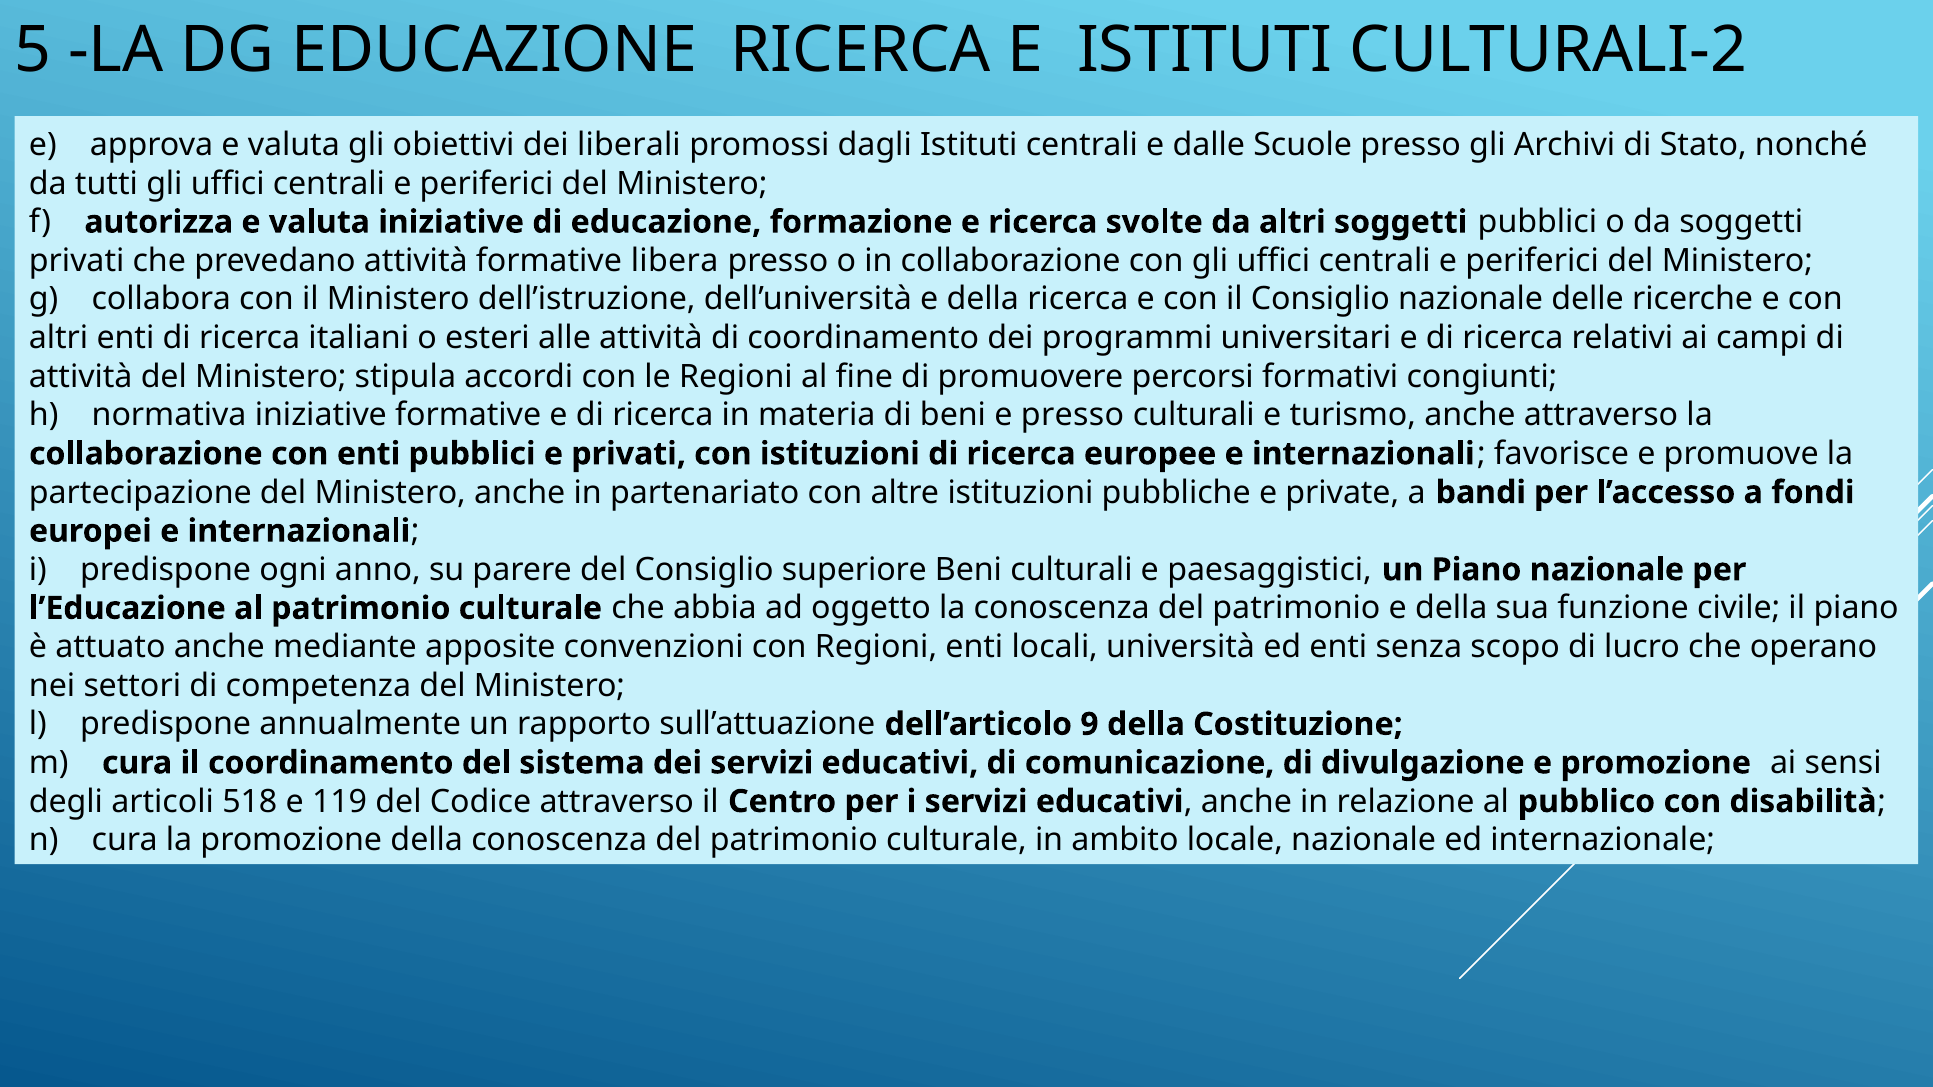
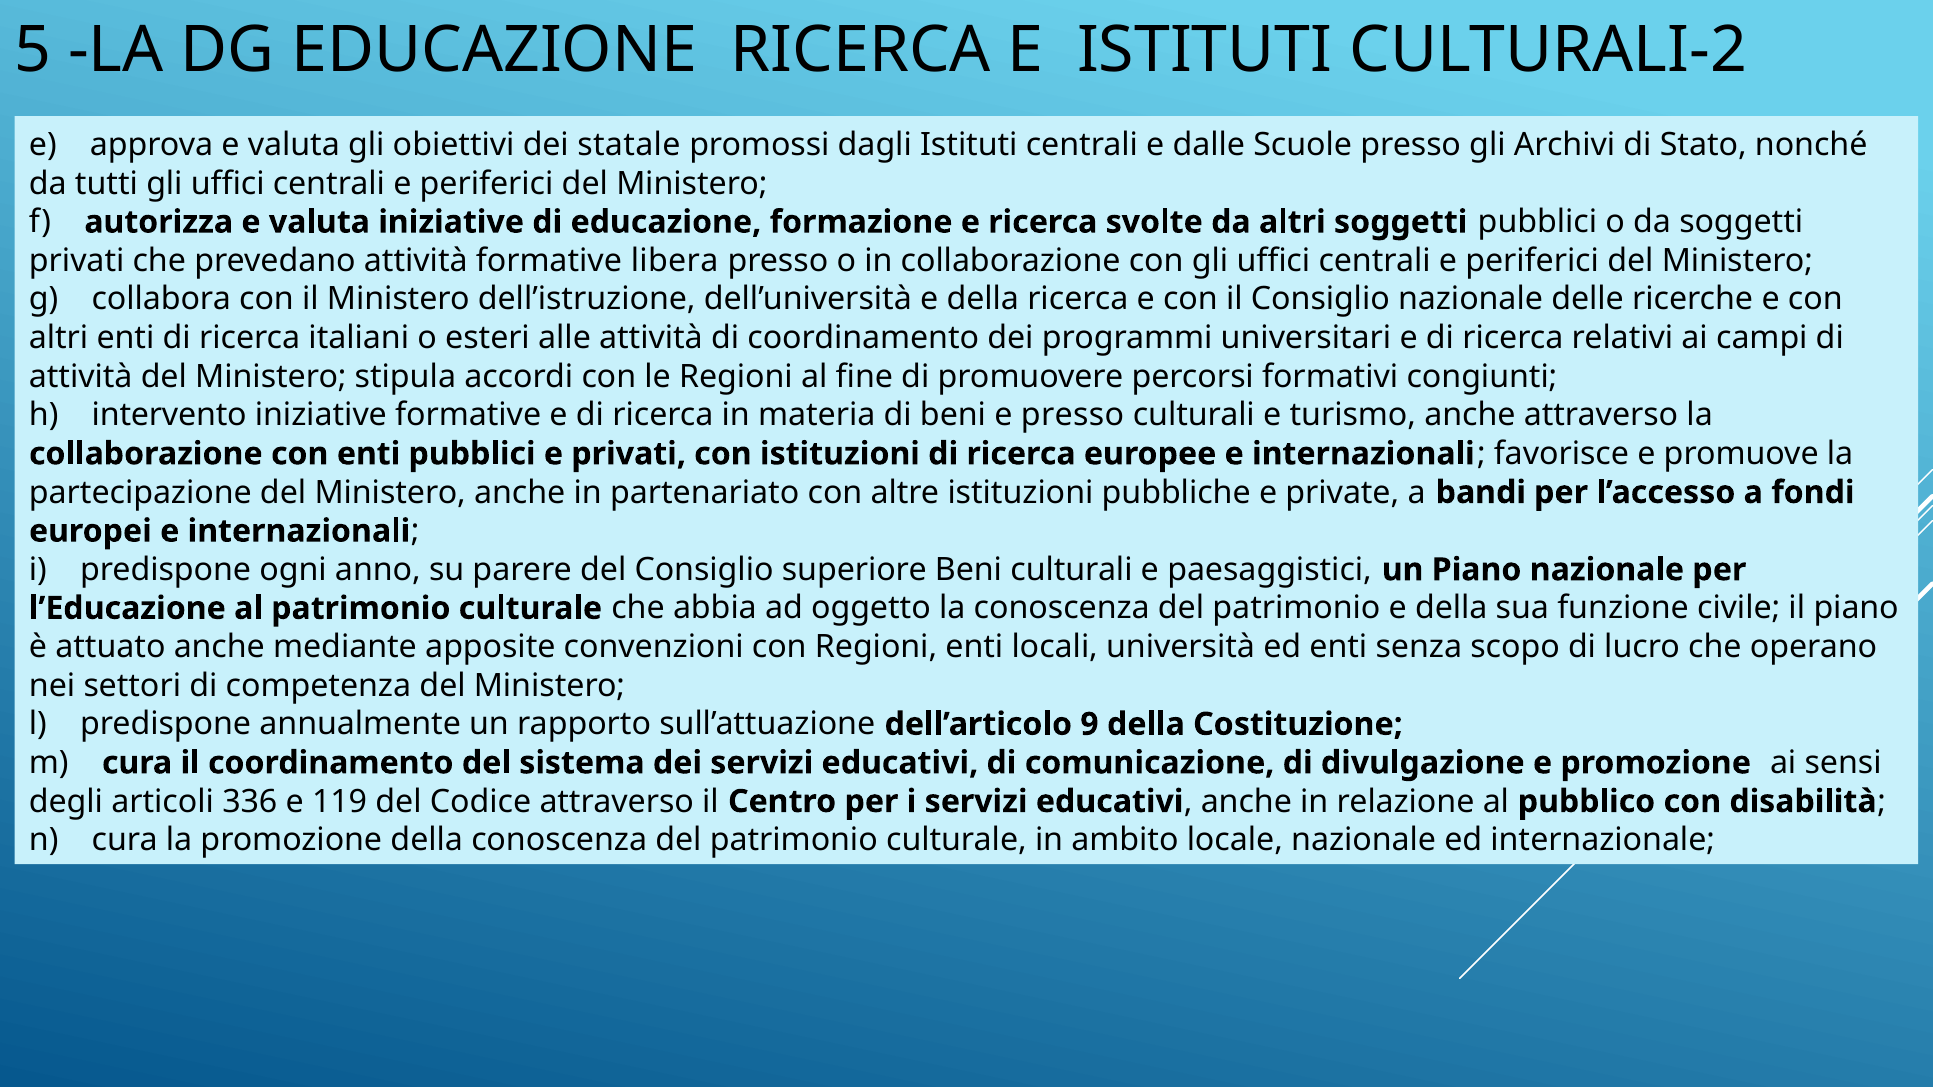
liberali: liberali -> statale
normativa: normativa -> intervento
518: 518 -> 336
